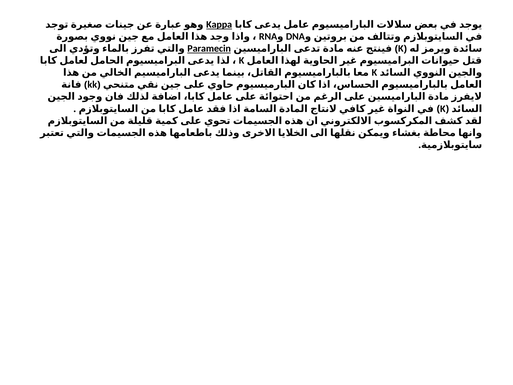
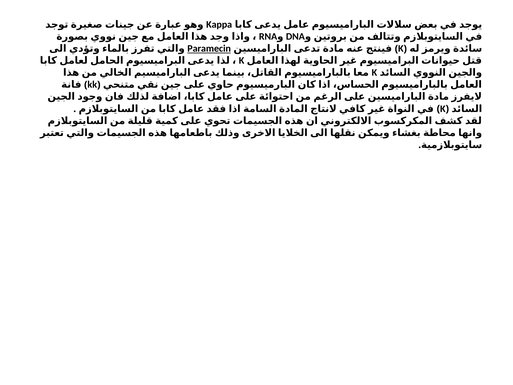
Kappa underline: present -> none
